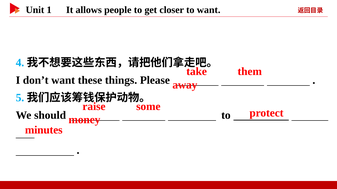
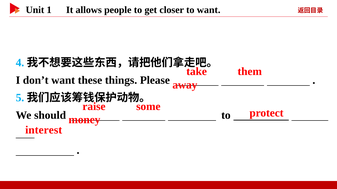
minutes: minutes -> interest
